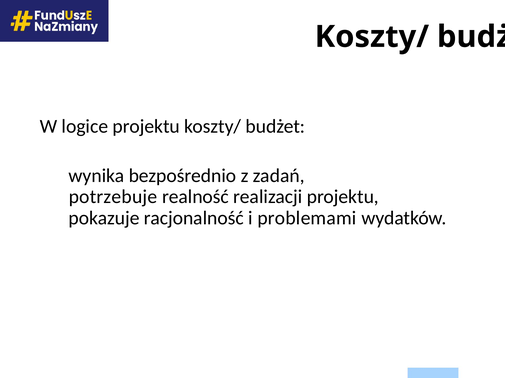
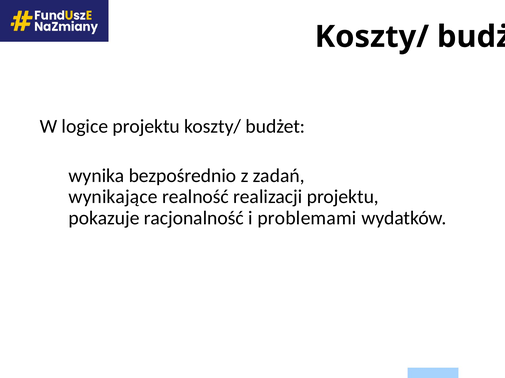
potrzebuje: potrzebuje -> wynikające
